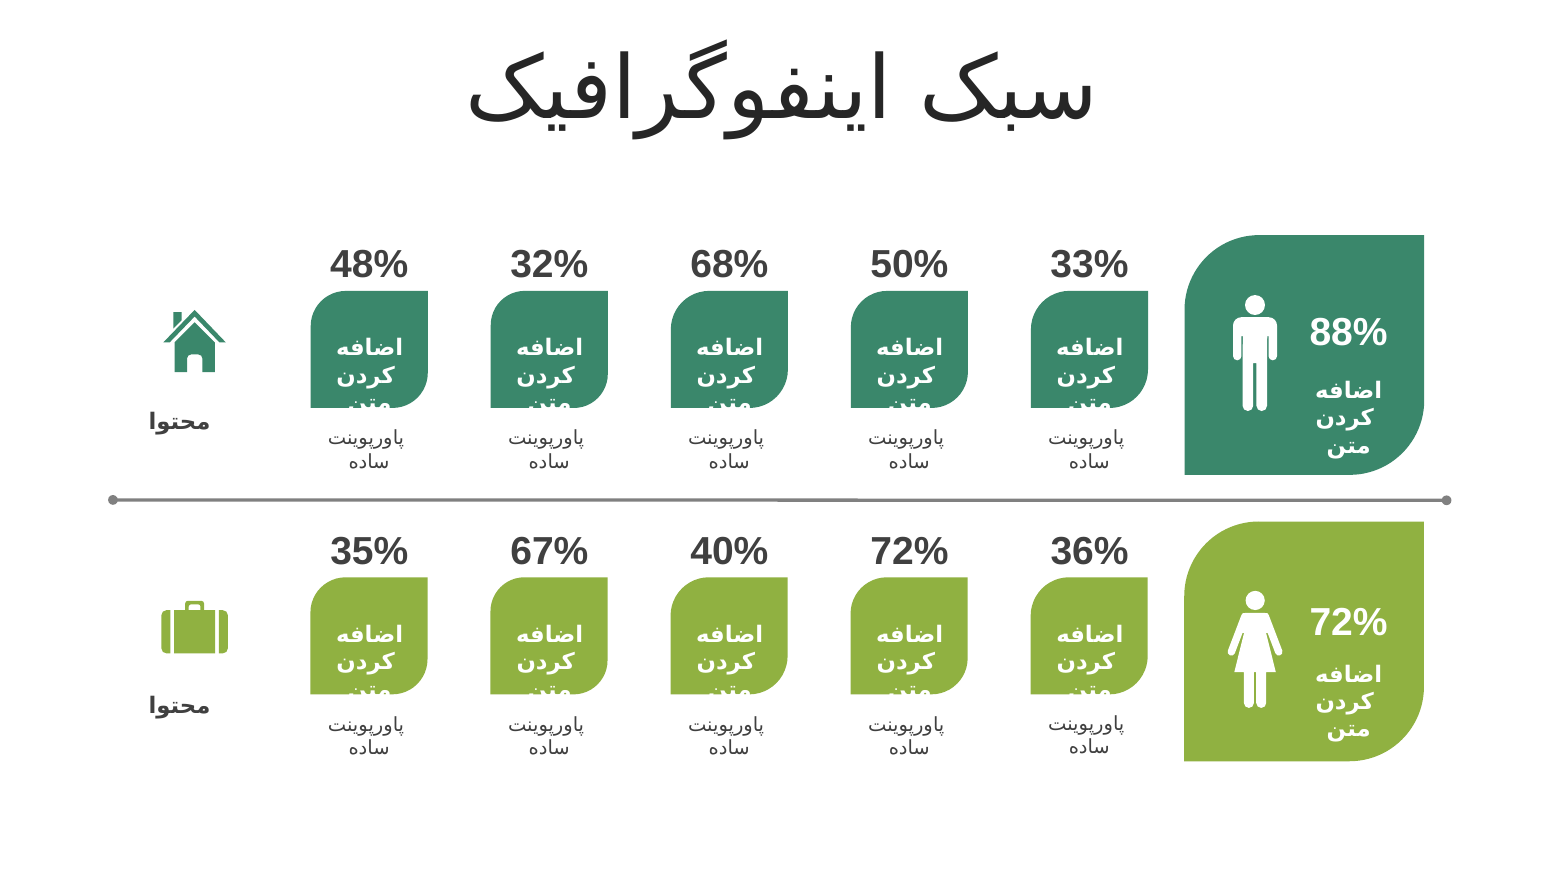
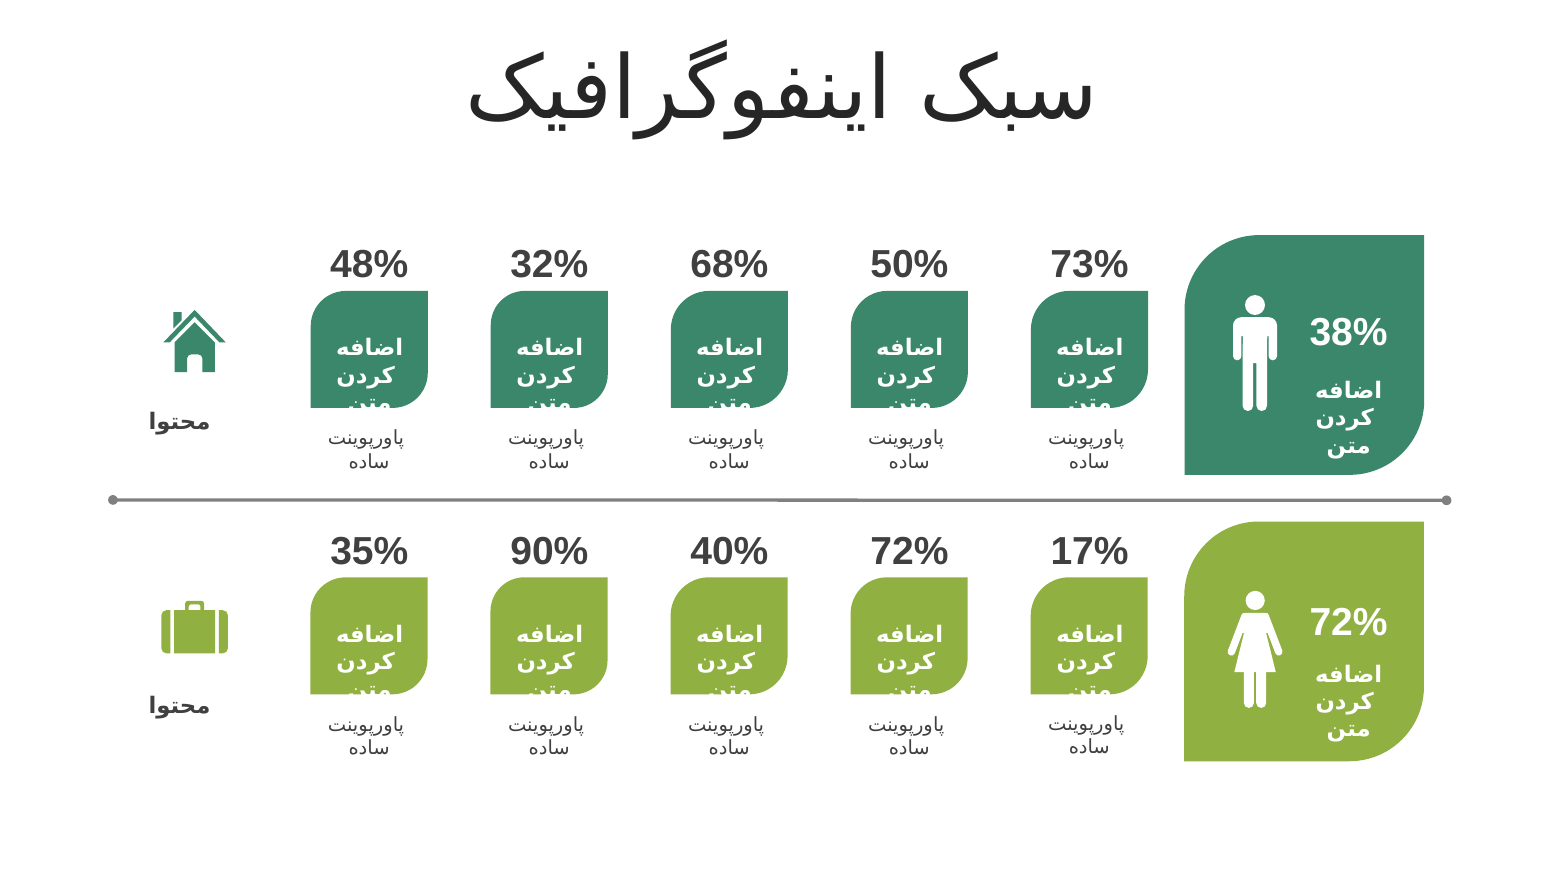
33%: 33% -> 73%
88%: 88% -> 38%
67%: 67% -> 90%
36%: 36% -> 17%
